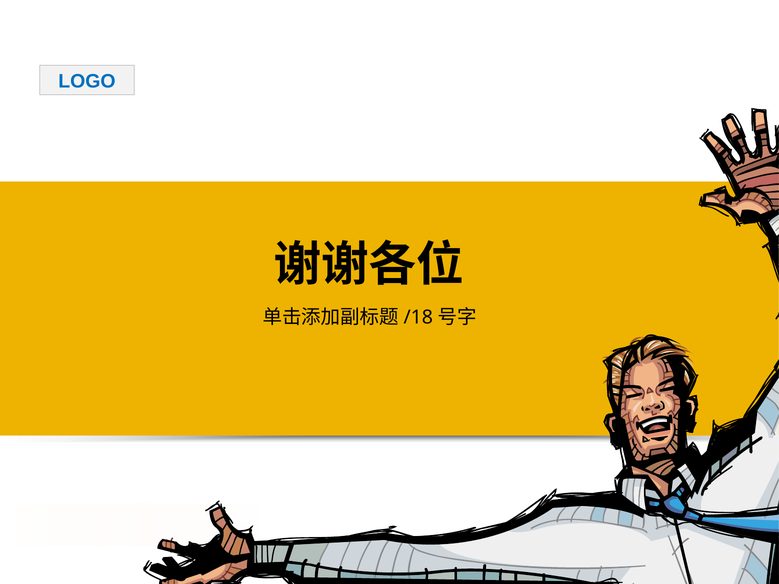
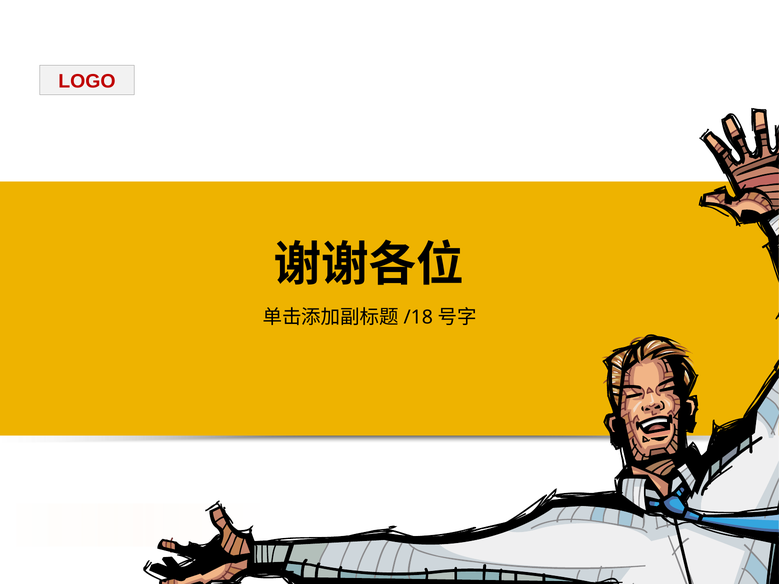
LOGO colour: blue -> red
